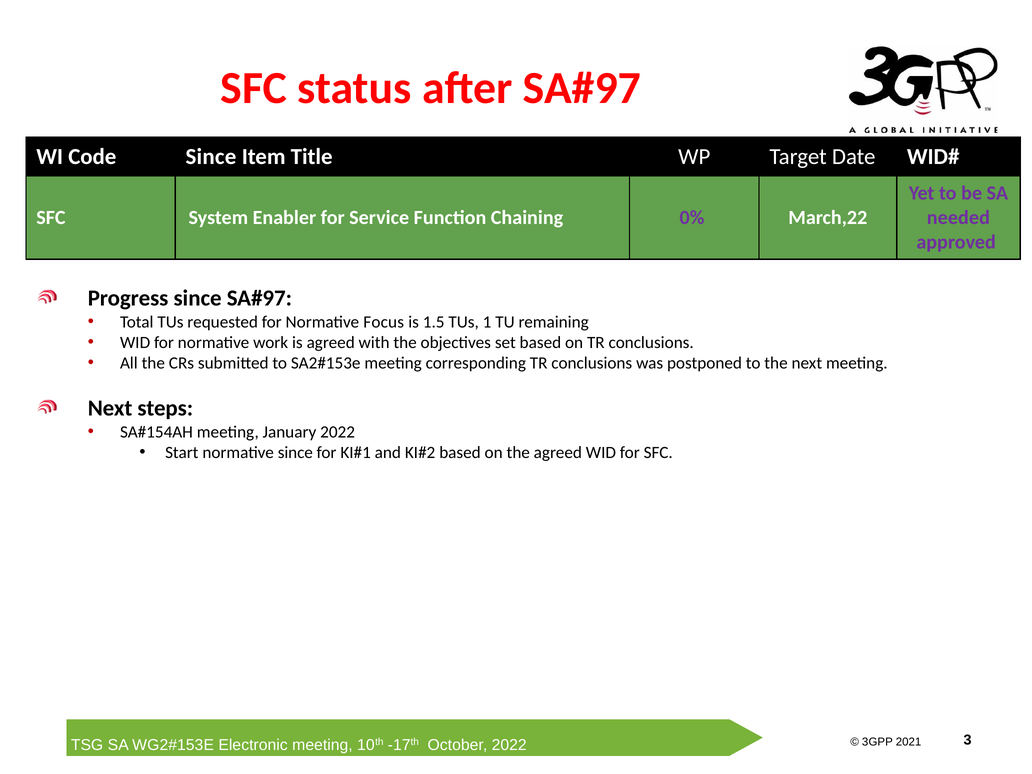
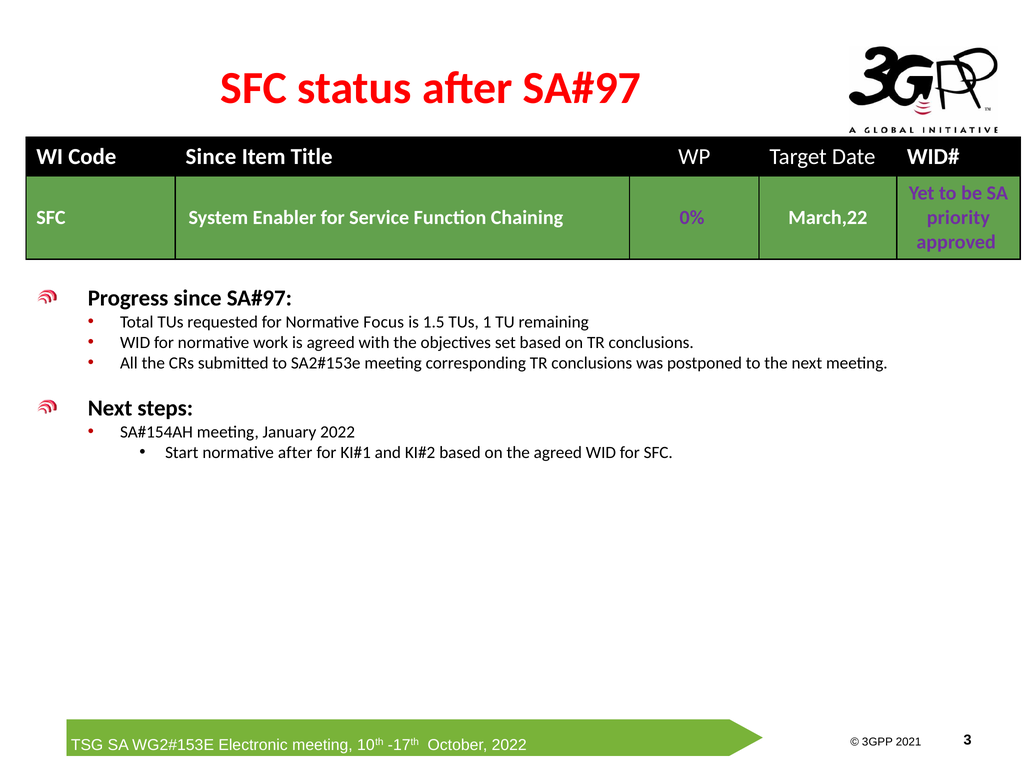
needed: needed -> priority
normative since: since -> after
